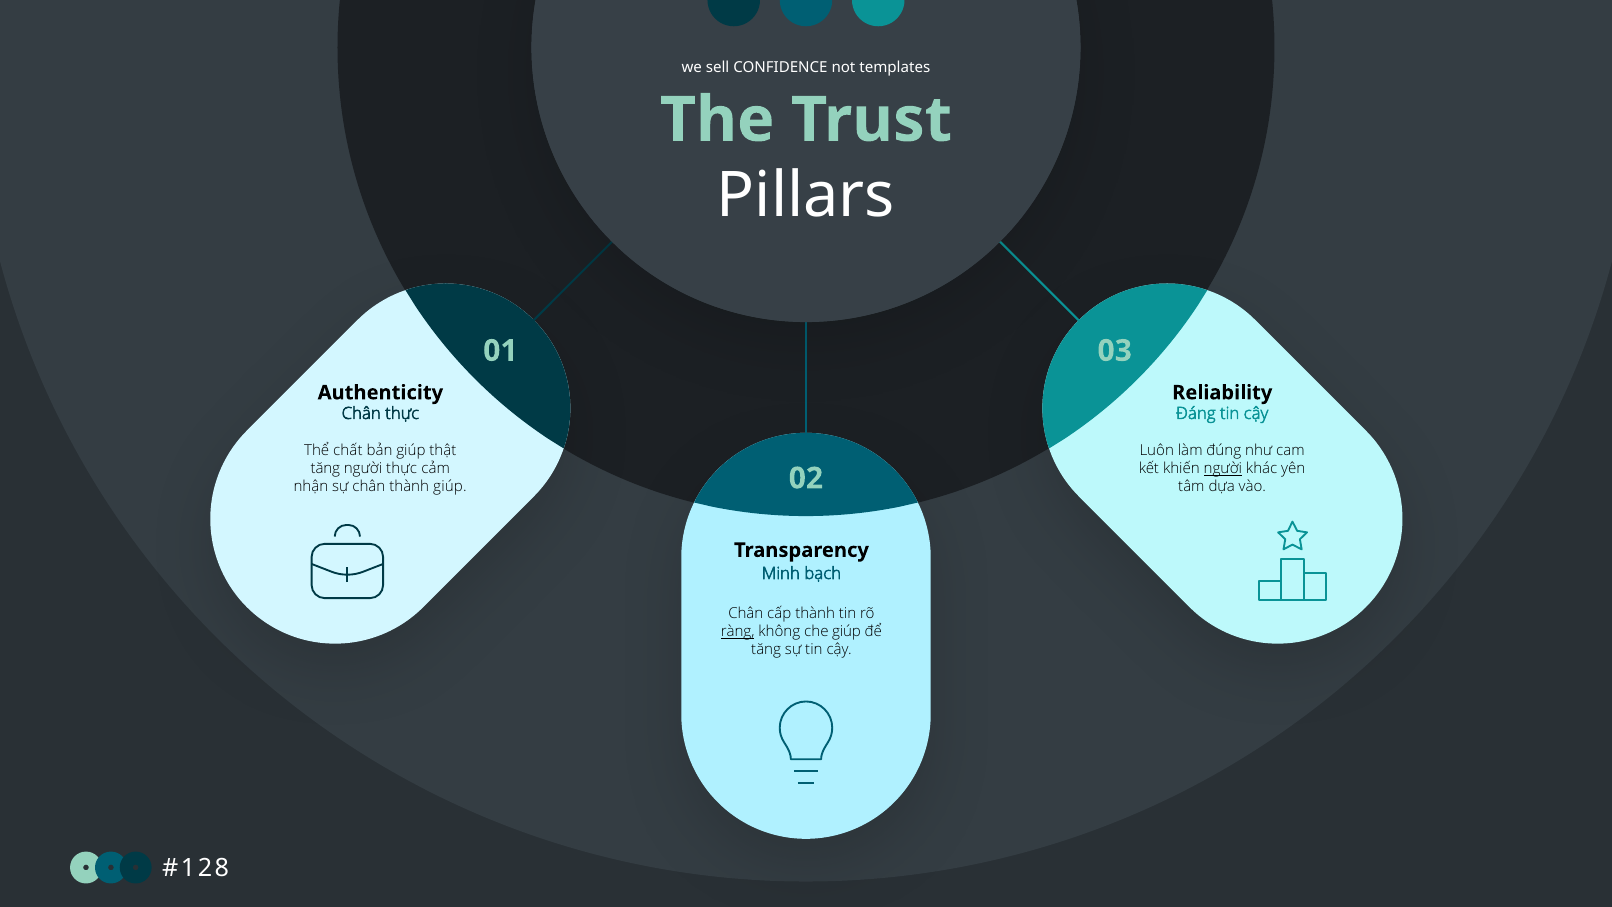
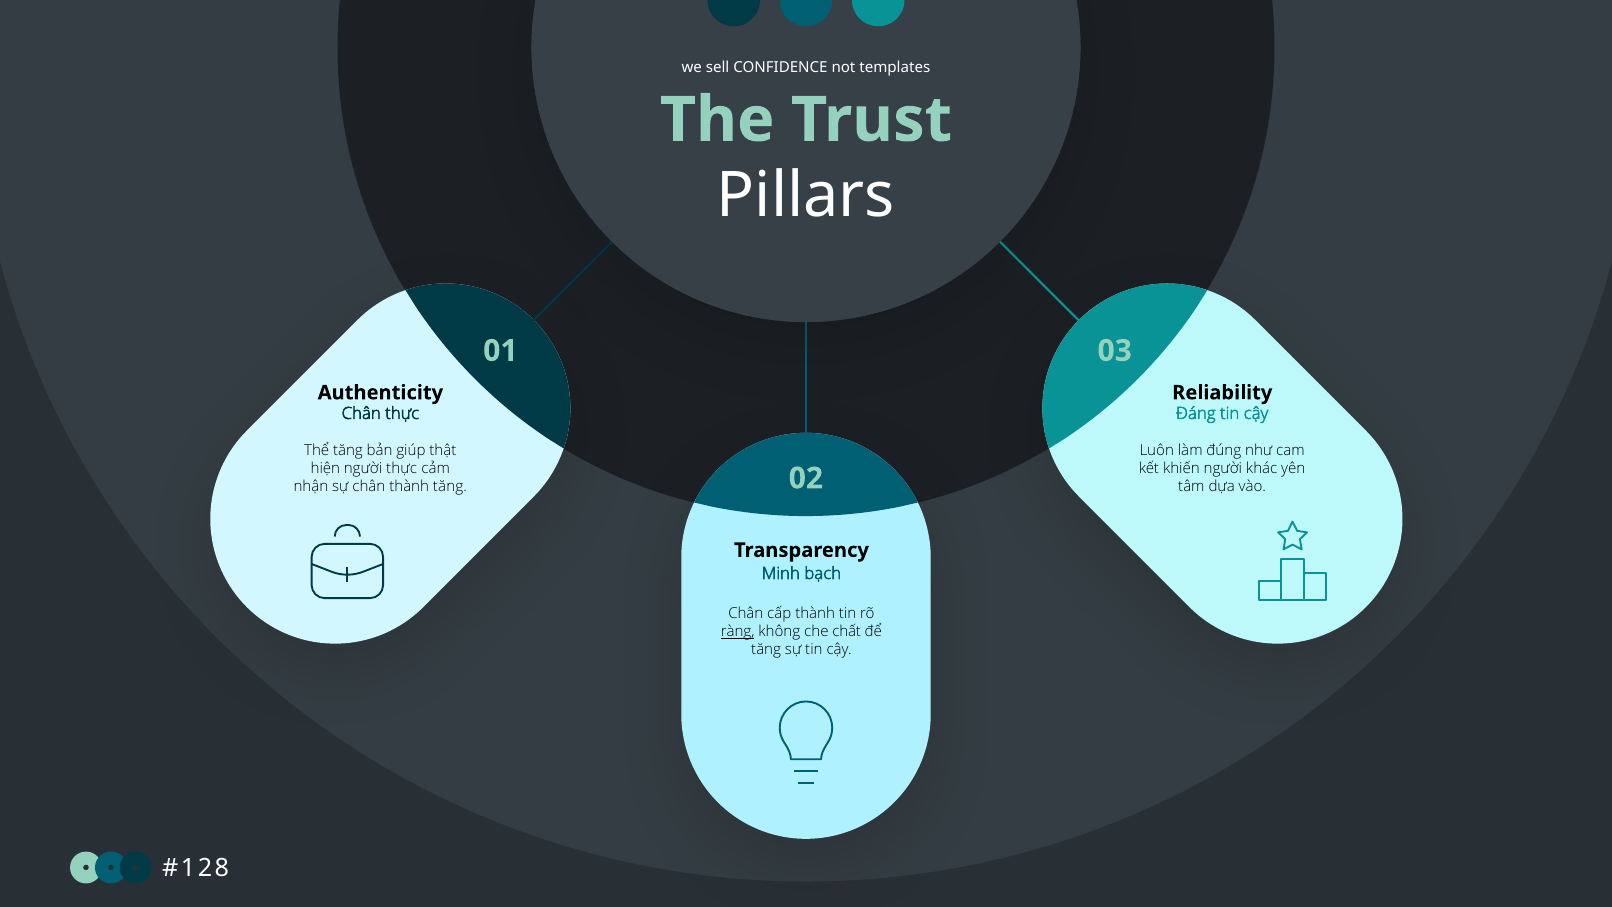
Thể chất: chất -> tăng
tăng at (325, 469): tăng -> hiện
người at (1223, 469) underline: present -> none
thành giúp: giúp -> tăng
che giúp: giúp -> chất
